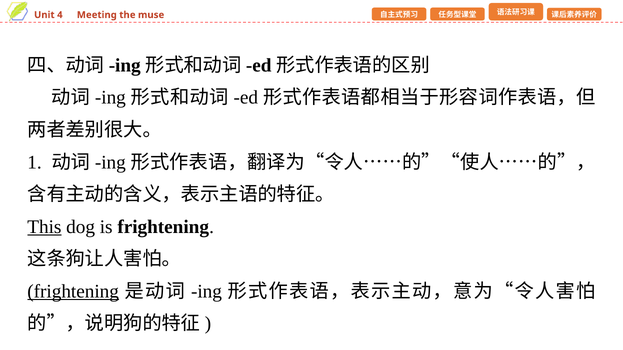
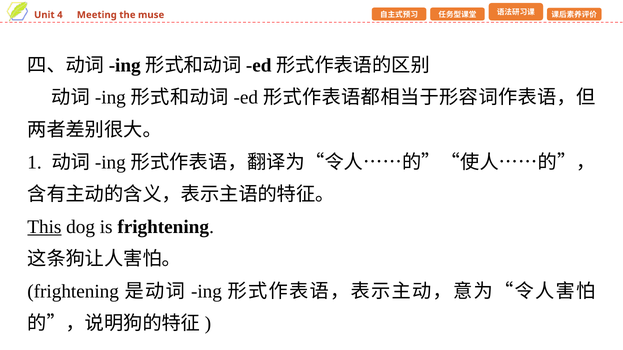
frightening at (73, 292) underline: present -> none
